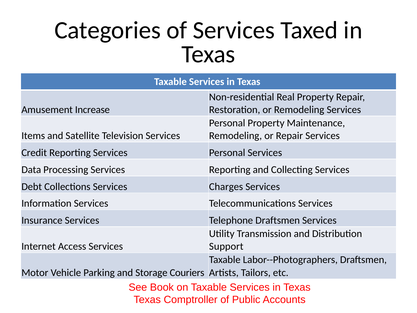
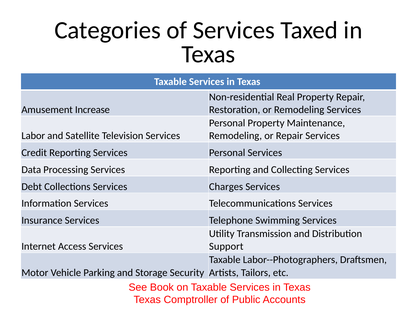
Items: Items -> Labor
Telephone Draftsmen: Draftsmen -> Swimming
Couriers: Couriers -> Security
